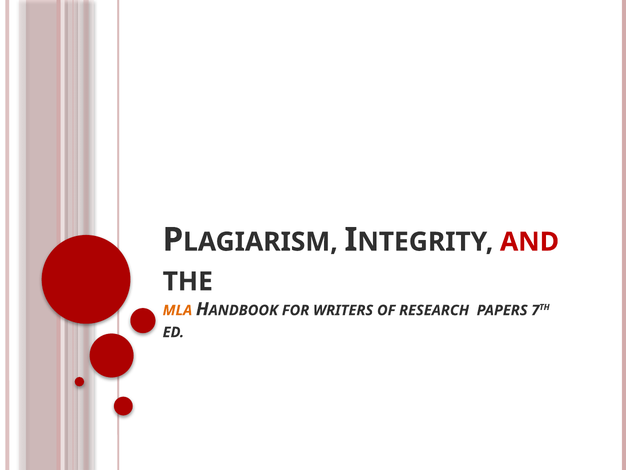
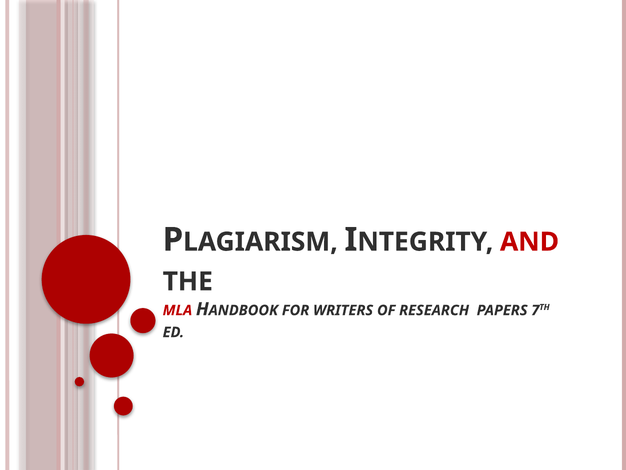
MLA colour: orange -> red
